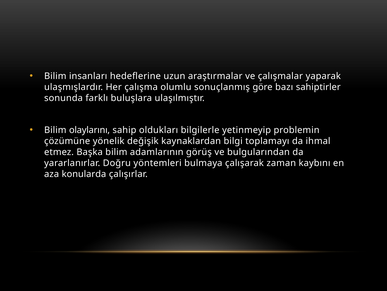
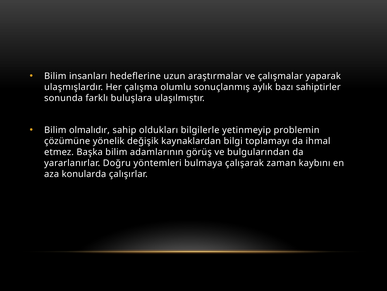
göre: göre -> aylık
olaylarını: olaylarını -> olmalıdır
